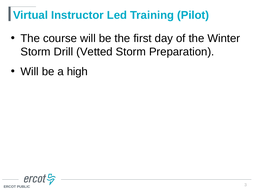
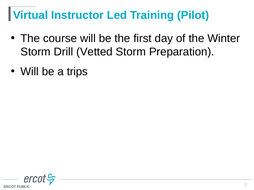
high: high -> trips
